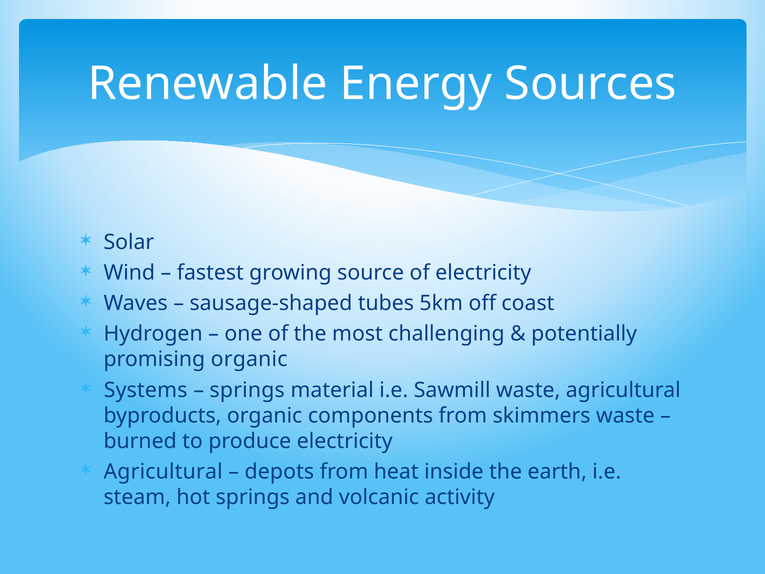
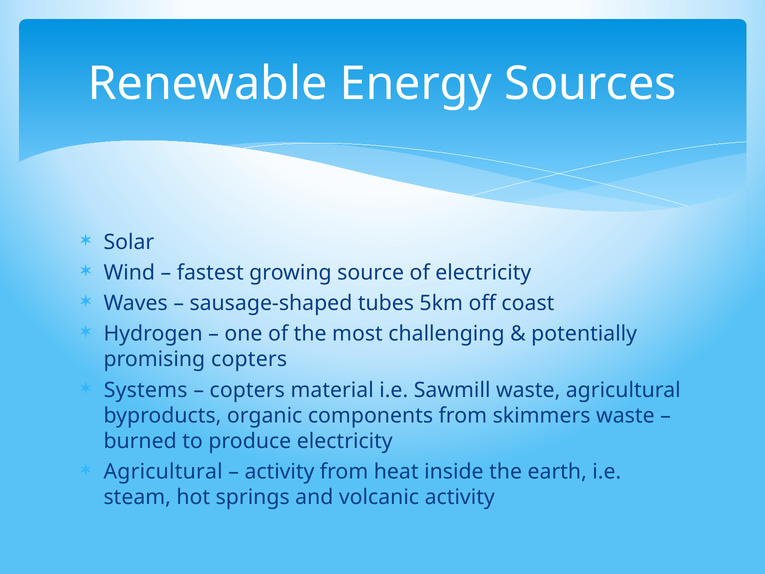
promising organic: organic -> copters
springs at (247, 390): springs -> copters
depots at (279, 471): depots -> activity
